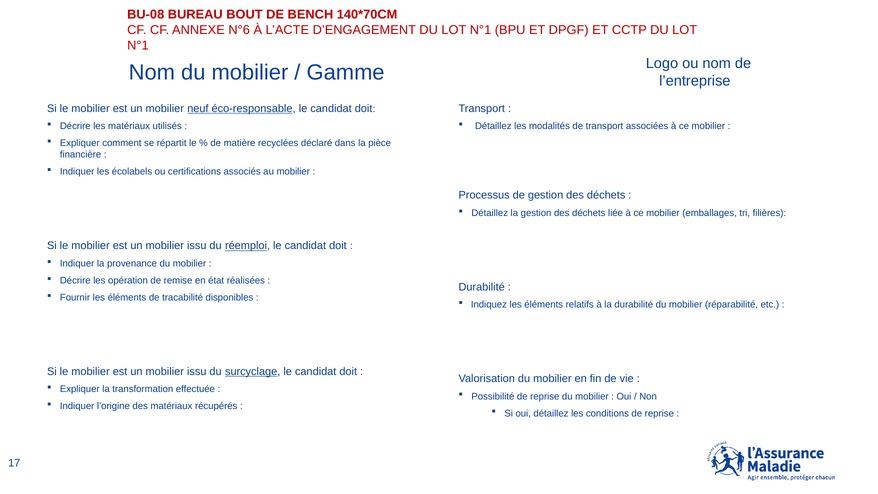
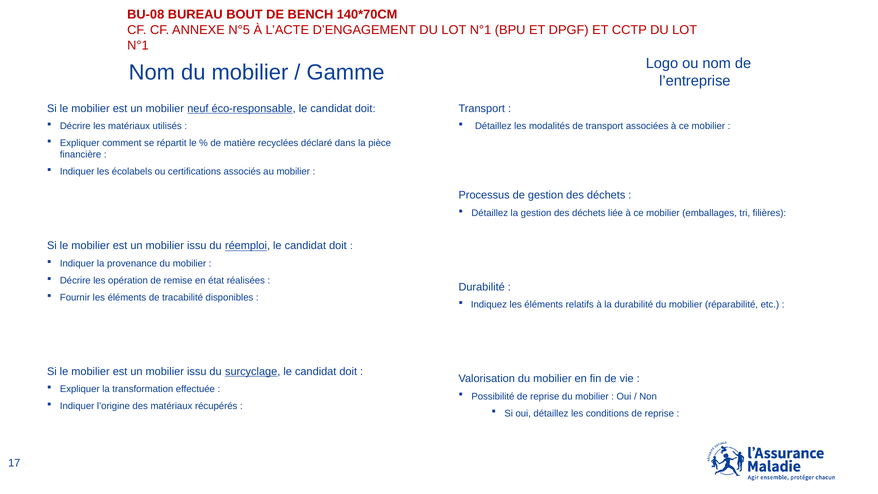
N°6: N°6 -> N°5
